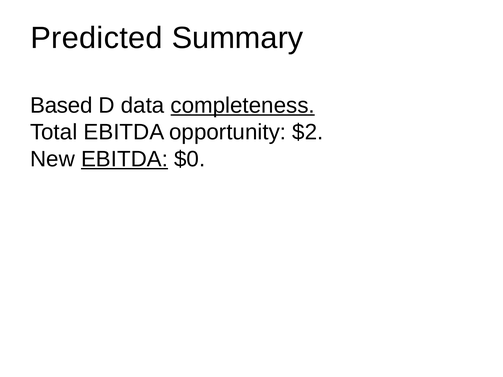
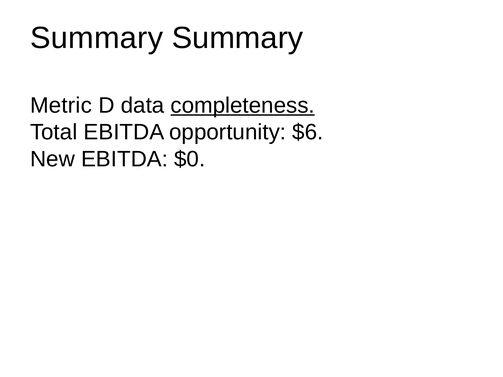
Predicted at (97, 38): Predicted -> Summary
Based: Based -> Metric
$2: $2 -> $6
EBITDA at (124, 159) underline: present -> none
